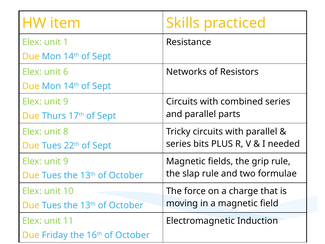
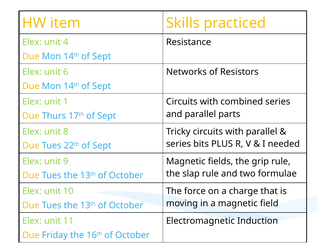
1: 1 -> 4
9 at (66, 102): 9 -> 1
